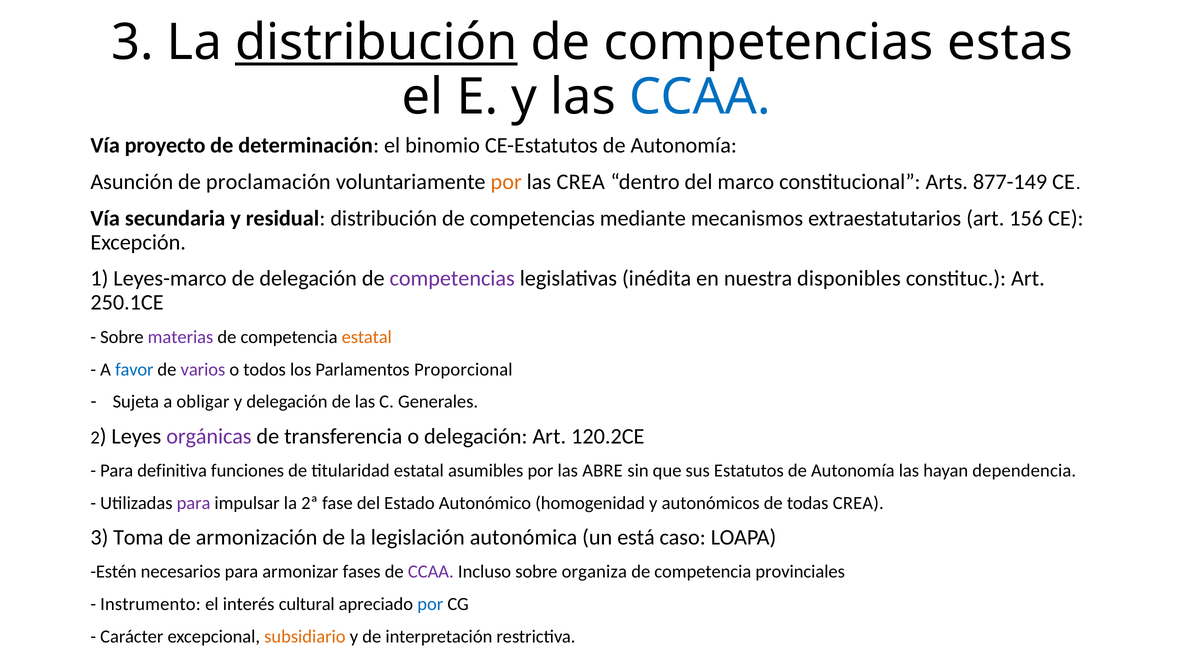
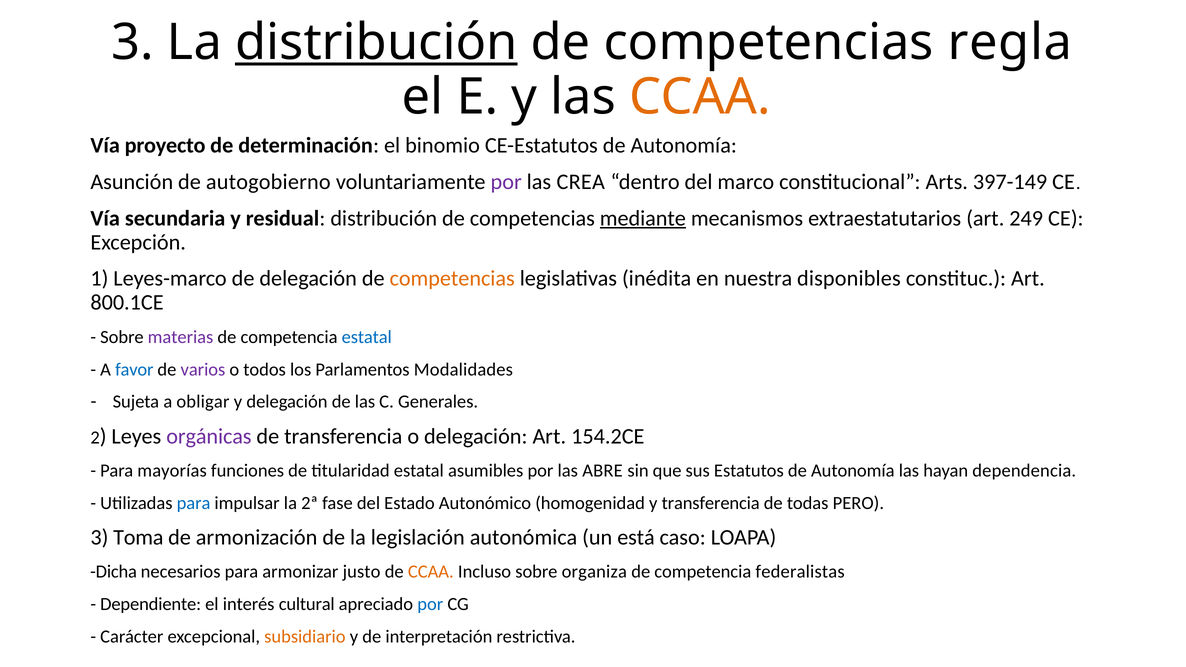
estas: estas -> regla
CCAA at (700, 97) colour: blue -> orange
proclamación: proclamación -> autogobierno
por at (506, 182) colour: orange -> purple
877-149: 877-149 -> 397-149
mediante underline: none -> present
156: 156 -> 249
competencias at (452, 279) colour: purple -> orange
250.1CE: 250.1CE -> 800.1CE
estatal at (367, 337) colour: orange -> blue
Proporcional: Proporcional -> Modalidades
120.2CE: 120.2CE -> 154.2CE
definitiva: definitiva -> mayorías
para at (194, 503) colour: purple -> blue
y autonómicos: autonómicos -> transferencia
todas CREA: CREA -> PERO
Estén: Estén -> Dicha
fases: fases -> justo
CCAA at (431, 572) colour: purple -> orange
provinciales: provinciales -> federalistas
Instrumento: Instrumento -> Dependiente
